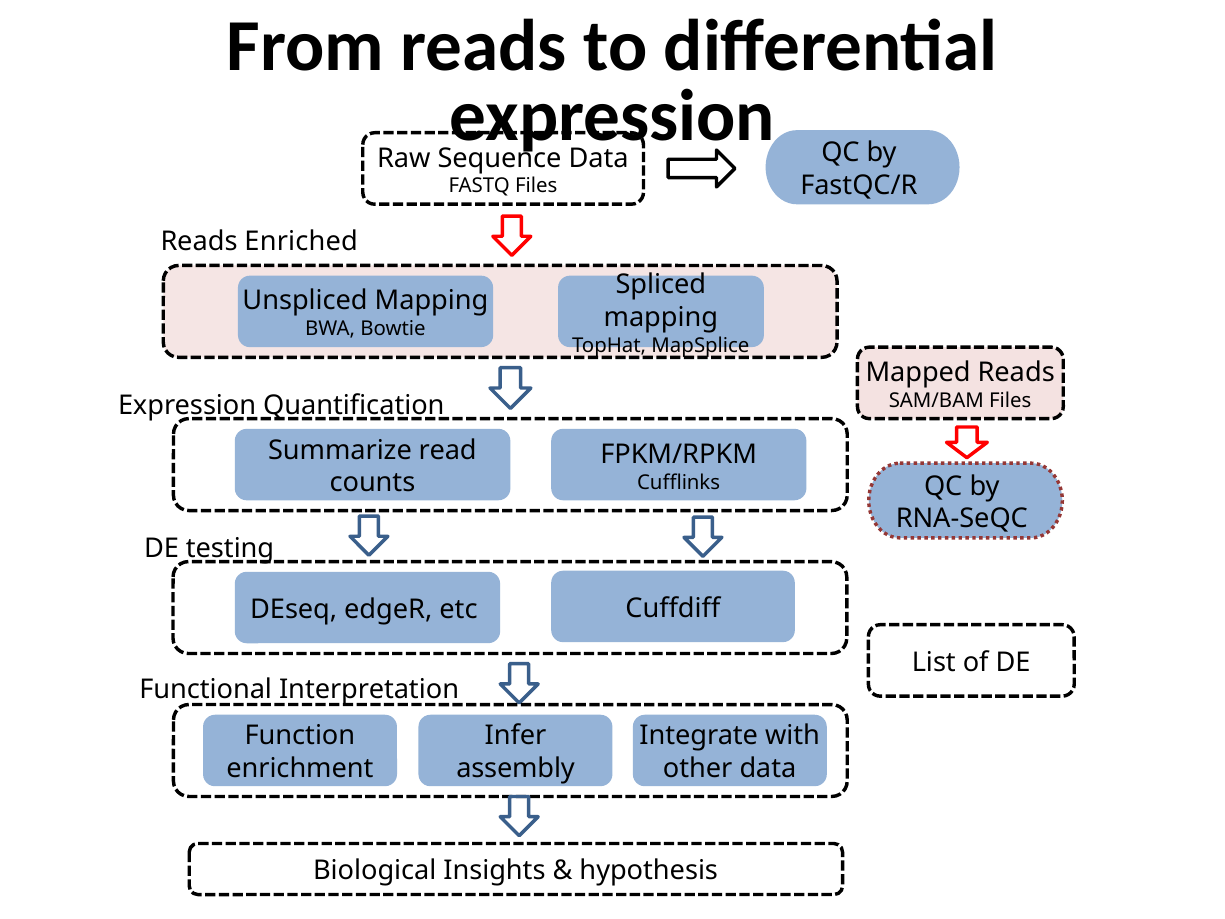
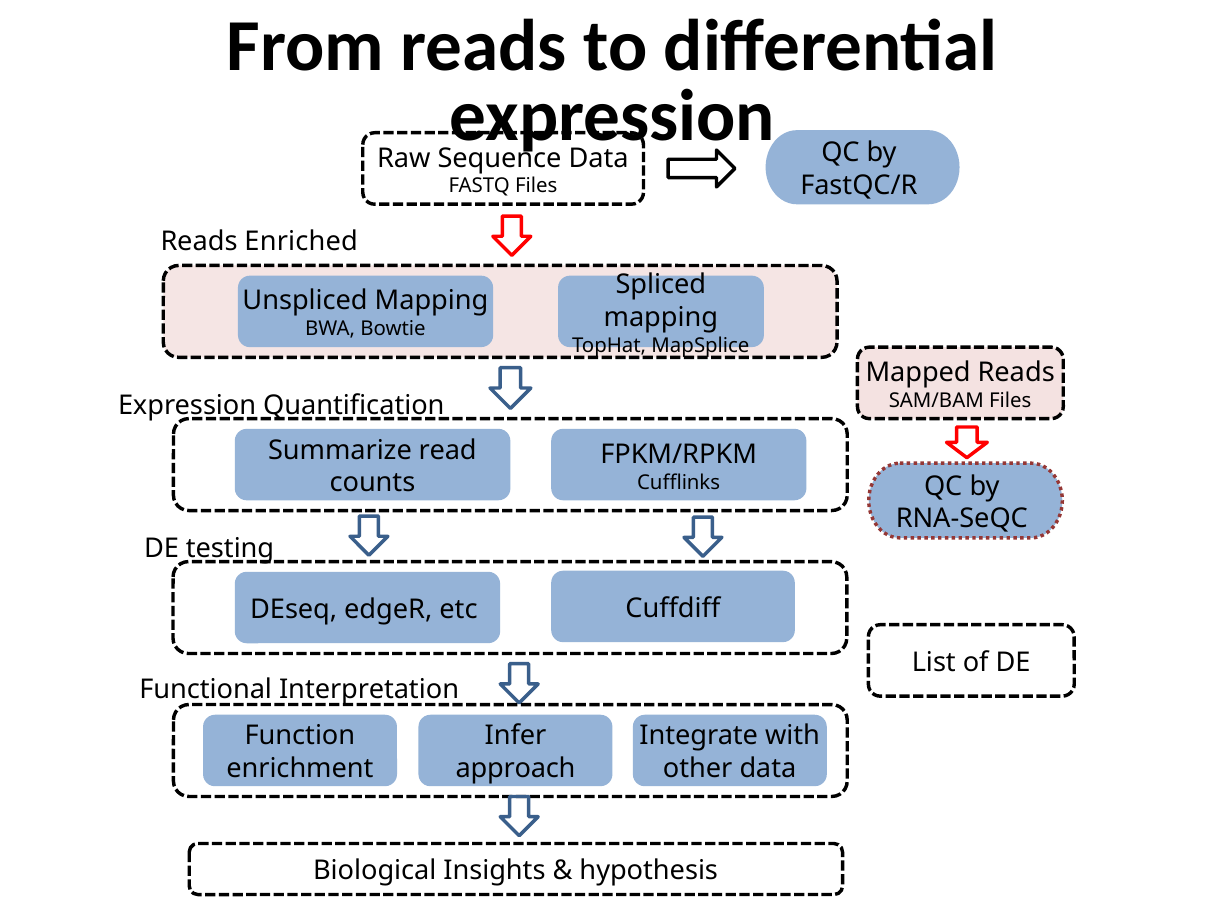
assembly: assembly -> approach
